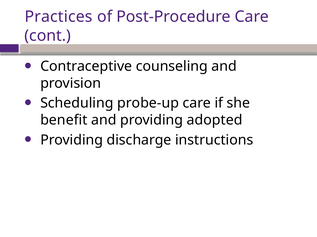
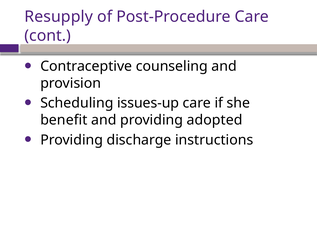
Practices: Practices -> Resupply
probe-up: probe-up -> issues-up
